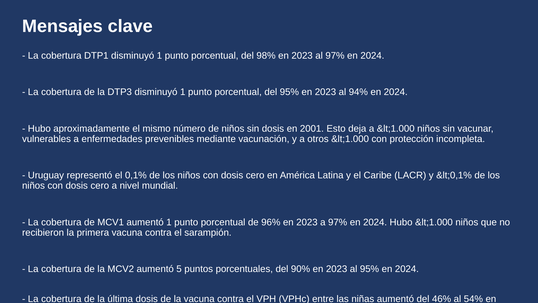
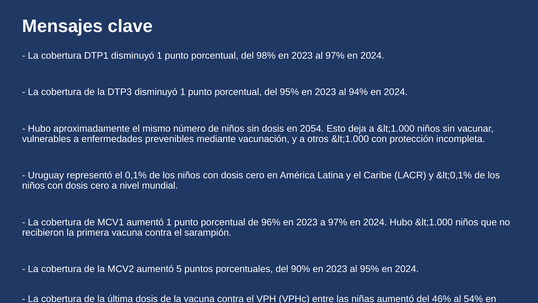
2001: 2001 -> 2054
